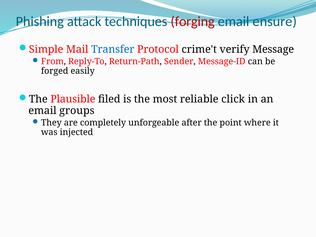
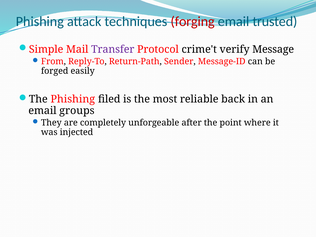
ensure: ensure -> trusted
Transfer colour: blue -> purple
The Plausible: Plausible -> Phishing
click: click -> back
